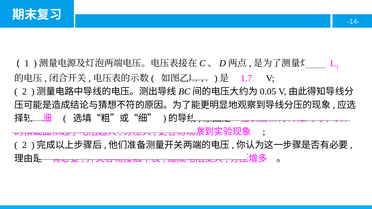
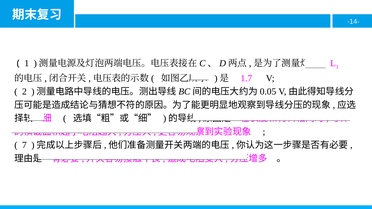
2 at (24, 145): 2 -> 7
